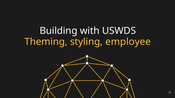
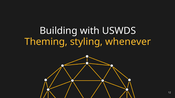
employee: employee -> whenever
